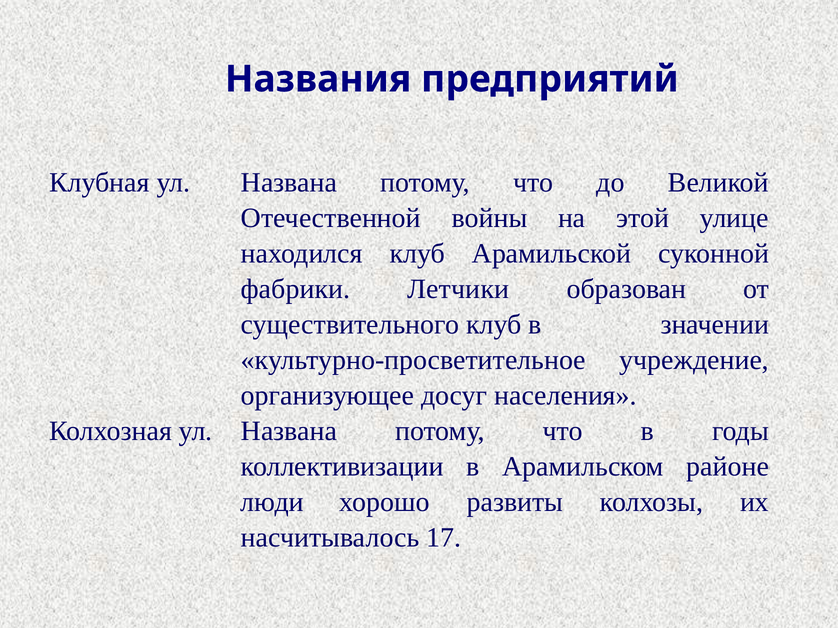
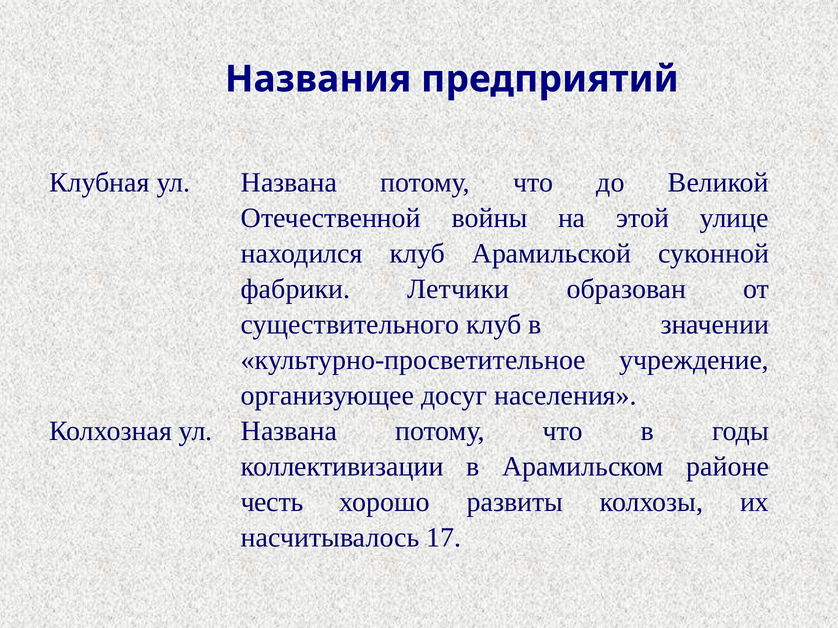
люди: люди -> честь
